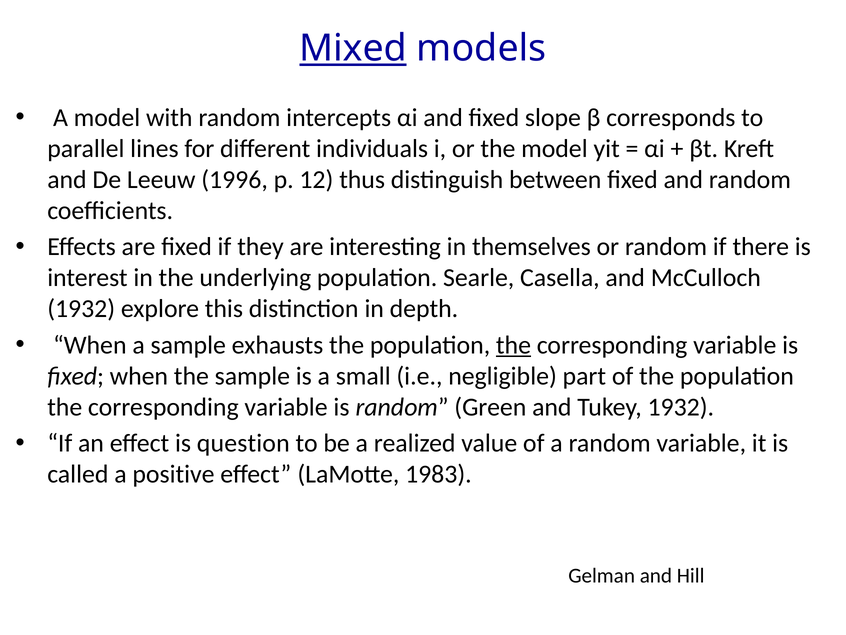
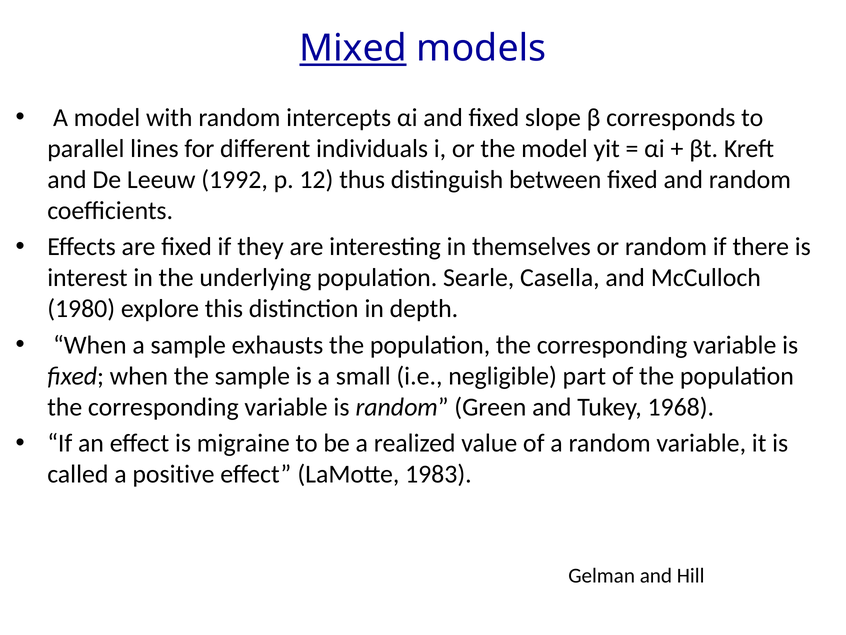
1996: 1996 -> 1992
1932 at (81, 309): 1932 -> 1980
the at (513, 345) underline: present -> none
Tukey 1932: 1932 -> 1968
question: question -> migraine
